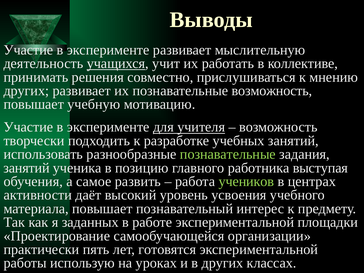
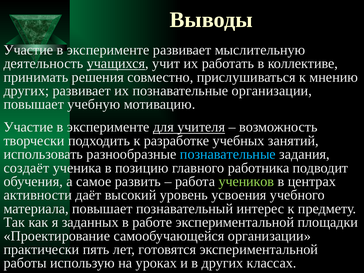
познавательные возможность: возможность -> организации
познавательные at (228, 154) colour: light green -> light blue
занятий at (27, 168): занятий -> создаёт
выступая: выступая -> подводит
